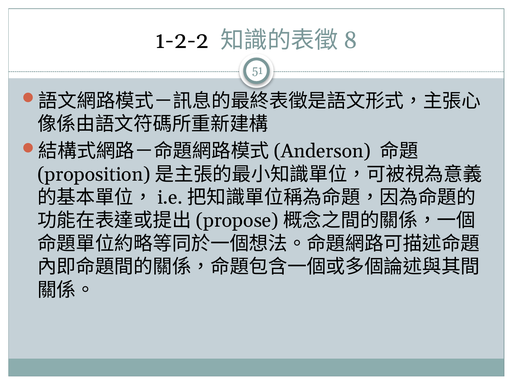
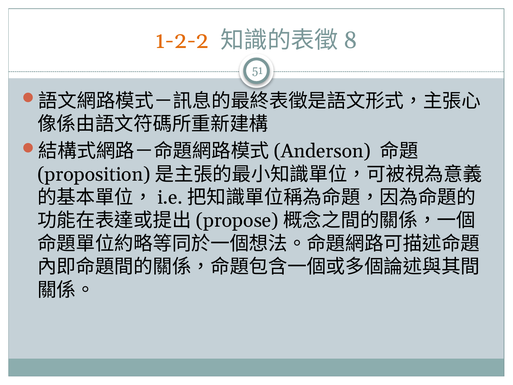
1-2-2 colour: black -> orange
